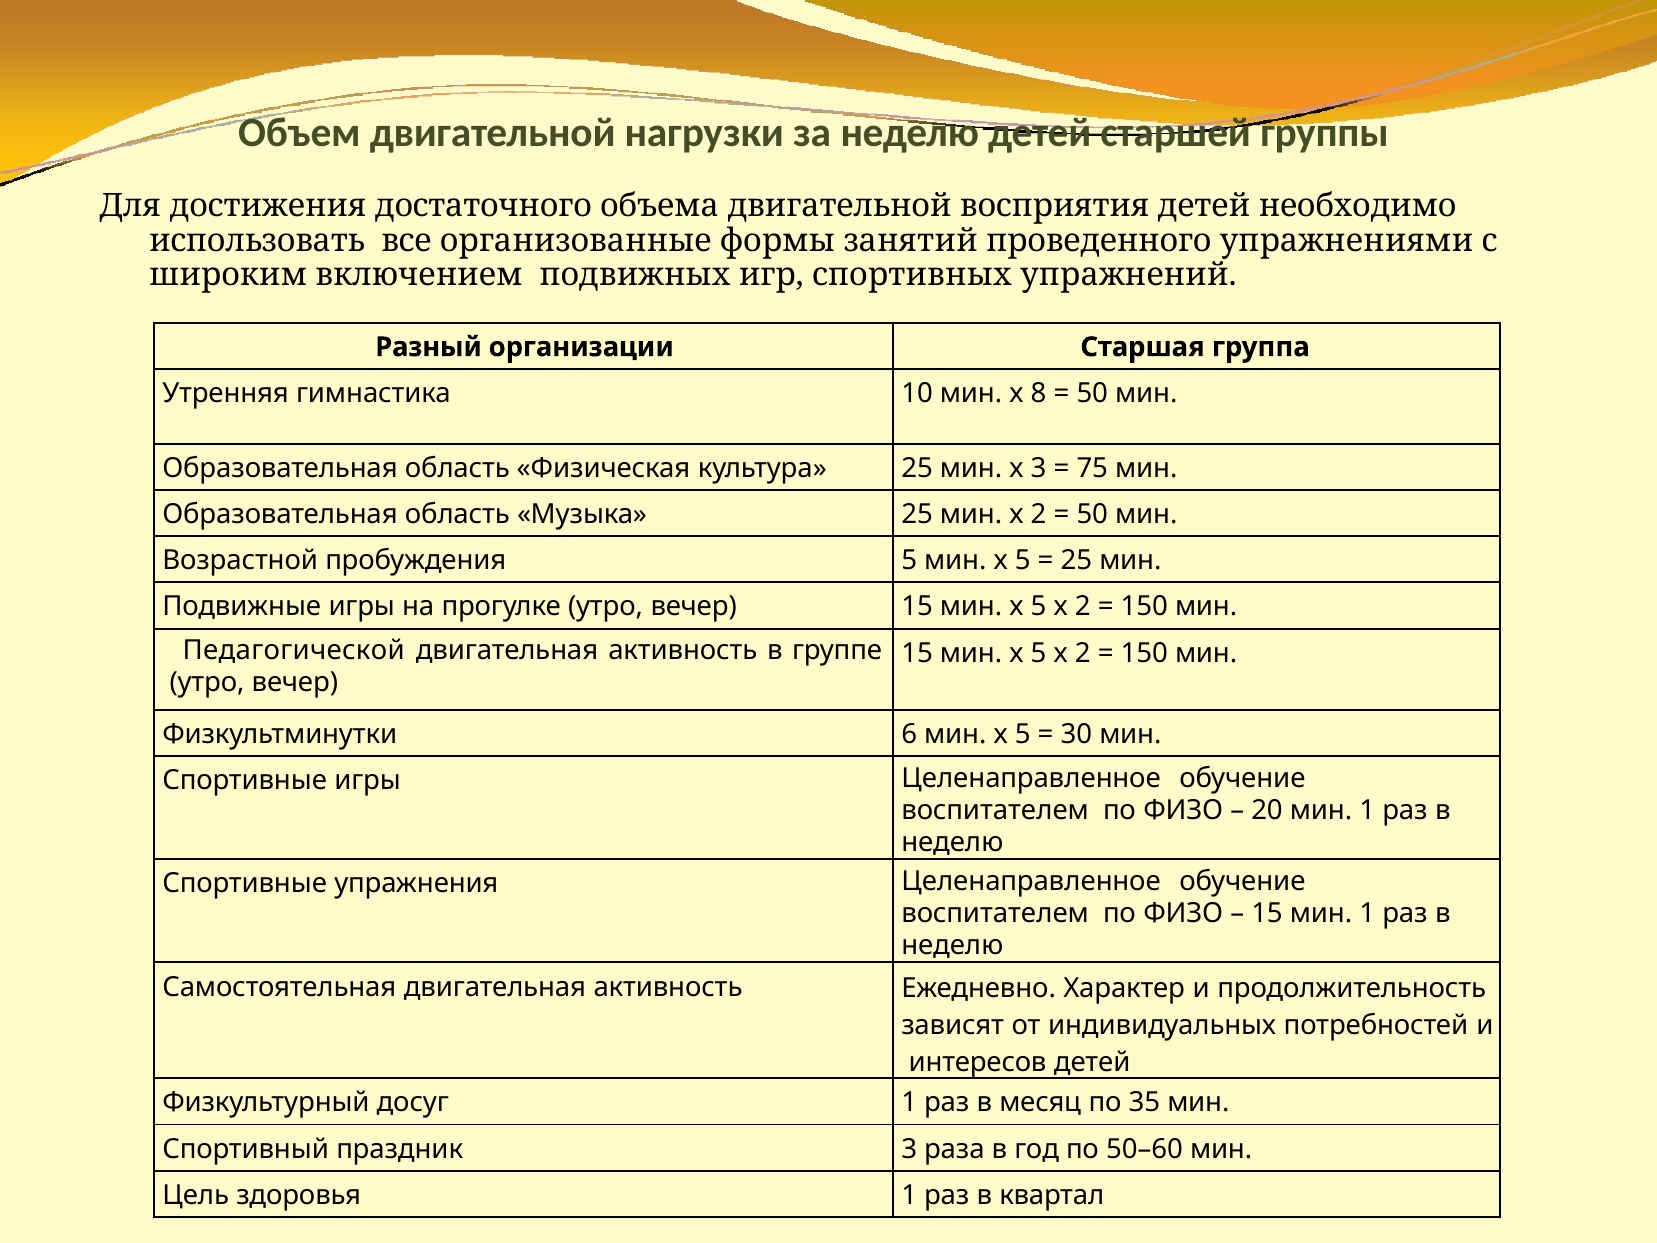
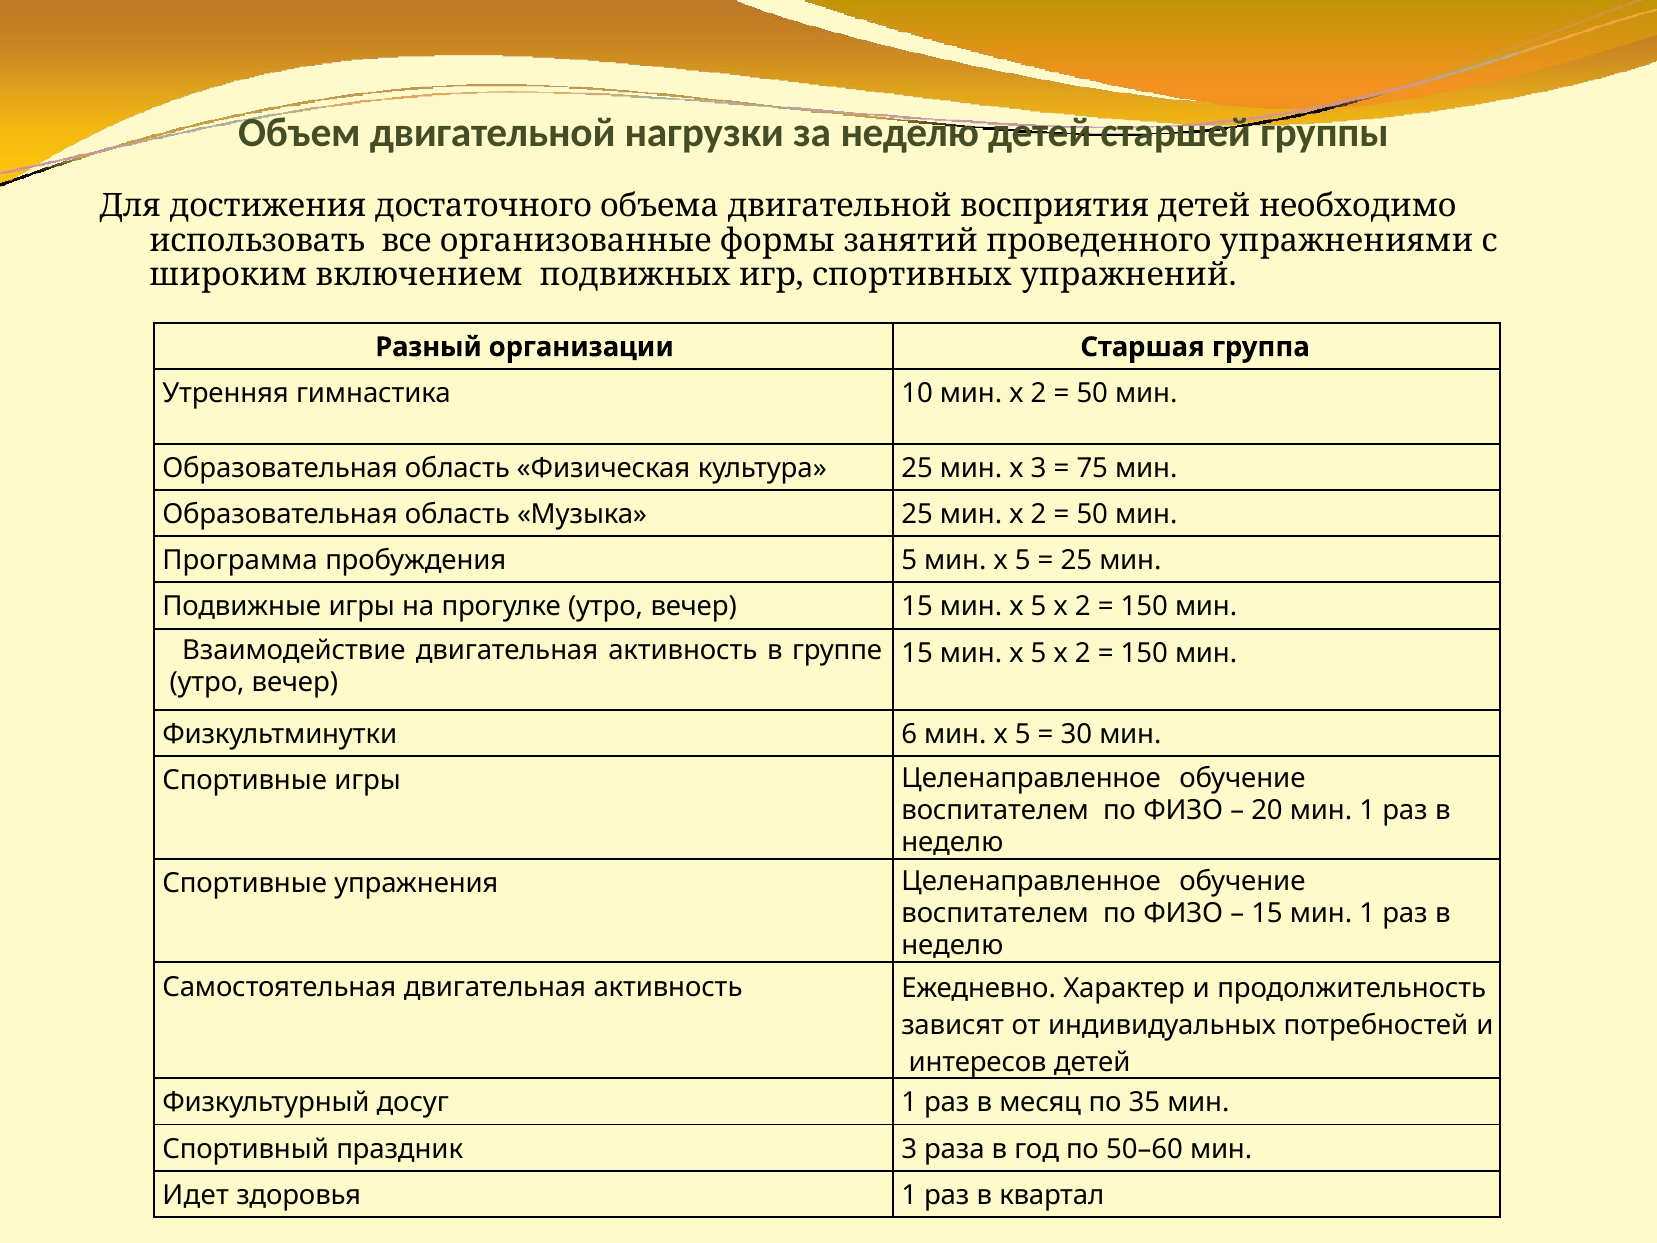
10 мин х 8: 8 -> 2
Возрастной: Возрастной -> Программа
Педагогической: Педагогической -> Взаимодействие
Цель: Цель -> Идет
